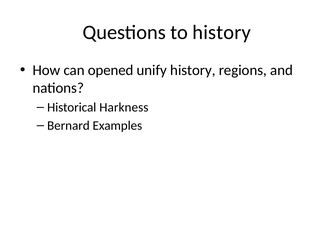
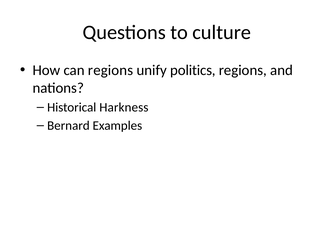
to history: history -> culture
can opened: opened -> regions
unify history: history -> politics
